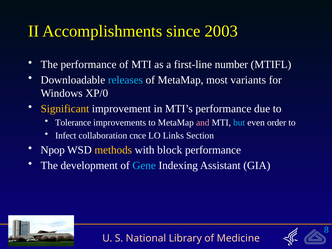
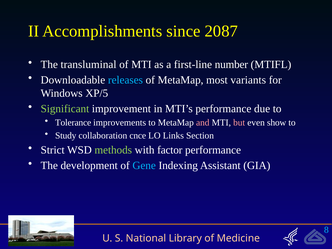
2003: 2003 -> 2087
The performance: performance -> transluminal
XP/0: XP/0 -> XP/5
Significant colour: yellow -> light green
but colour: light blue -> pink
order: order -> show
Infect: Infect -> Study
Npop: Npop -> Strict
methods colour: yellow -> light green
block: block -> factor
